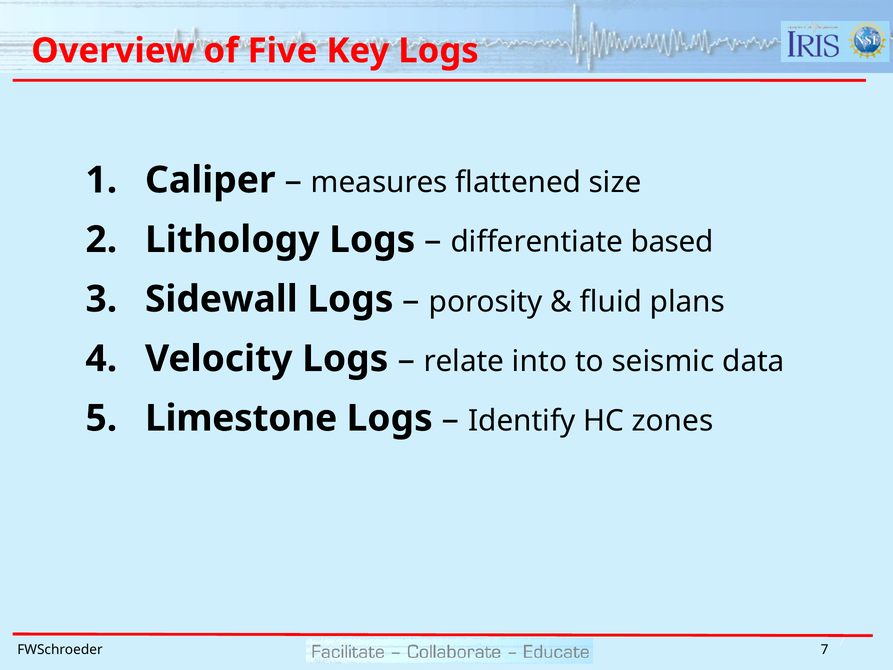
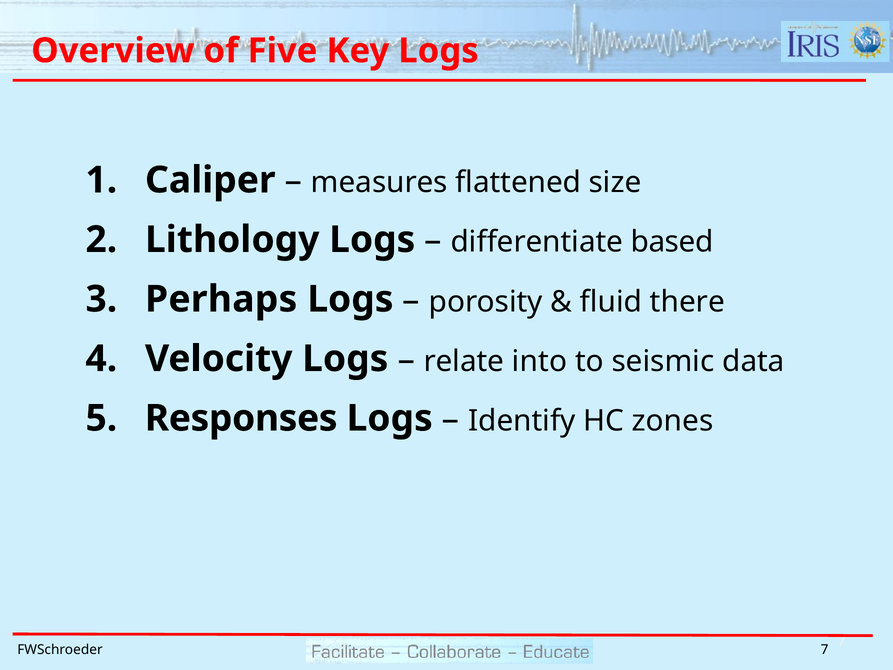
Sidewall: Sidewall -> Perhaps
plans: plans -> there
Limestone: Limestone -> Responses
